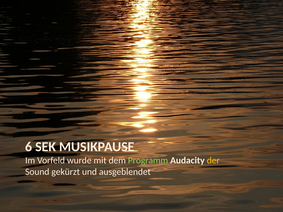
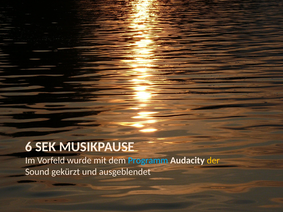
Programm colour: light green -> light blue
